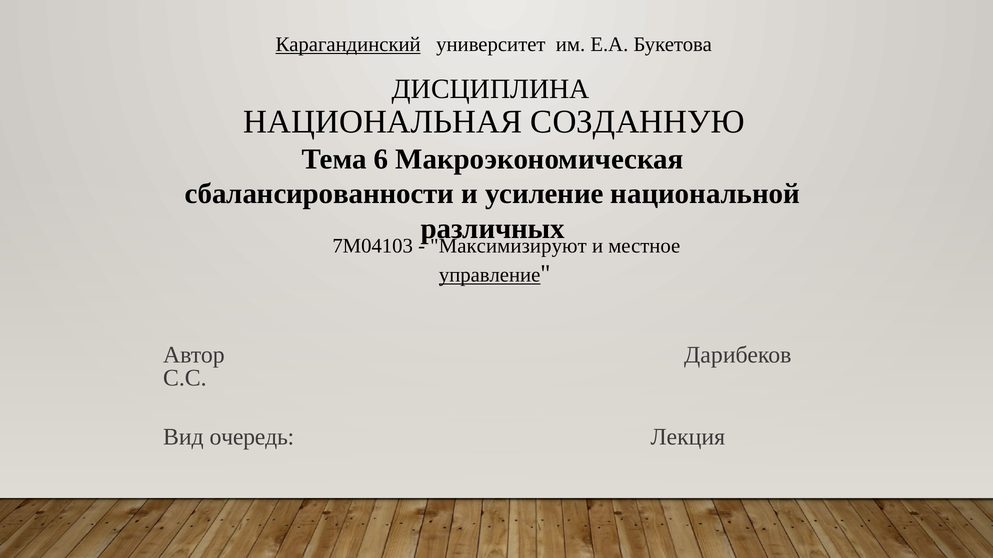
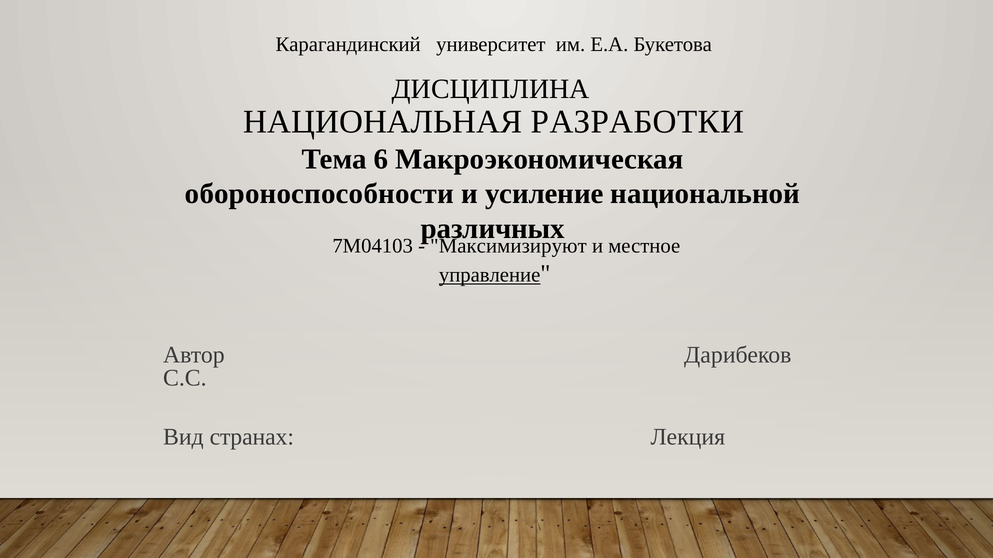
Карагандинский underline: present -> none
СОЗДАННУЮ: СОЗДАННУЮ -> РАЗРАБОТКИ
сбалансированности: сбалансированности -> обороноспособности
очередь: очередь -> странах
